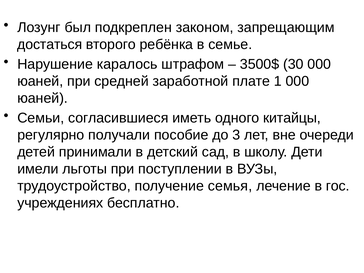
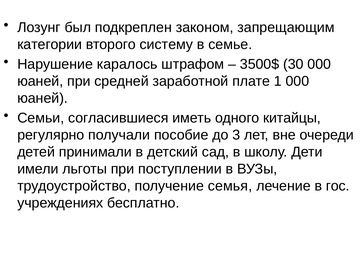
достаться: достаться -> категории
ребёнка: ребёнка -> систему
